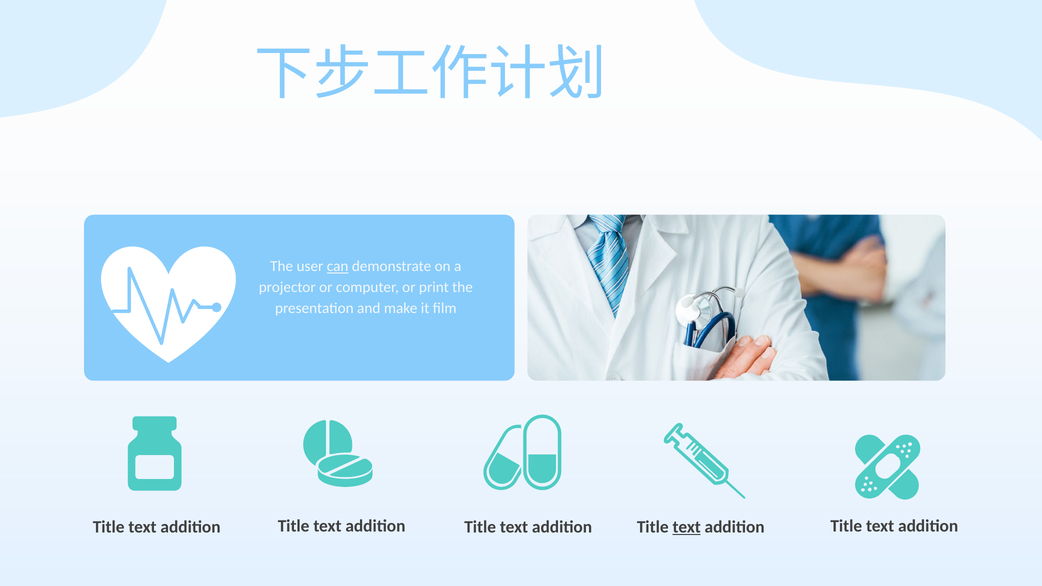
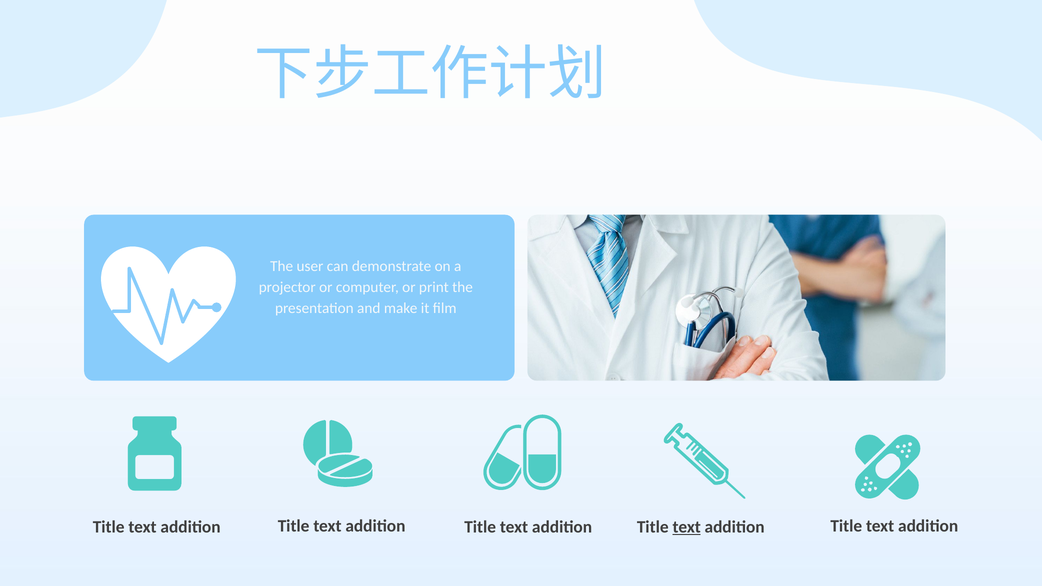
can underline: present -> none
